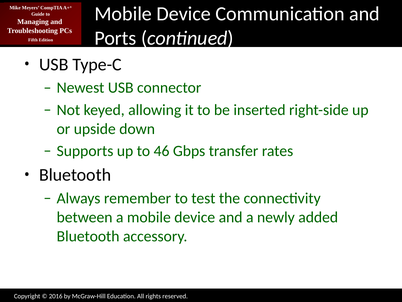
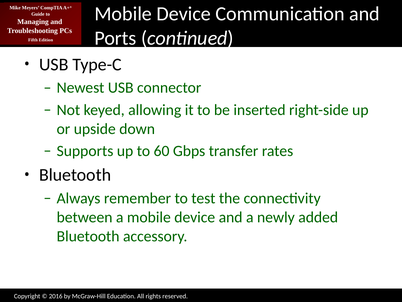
46: 46 -> 60
